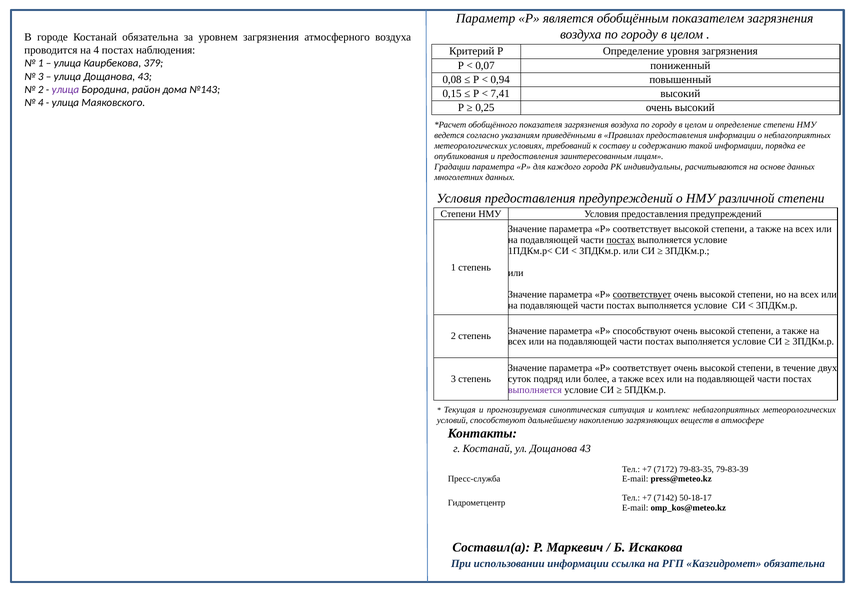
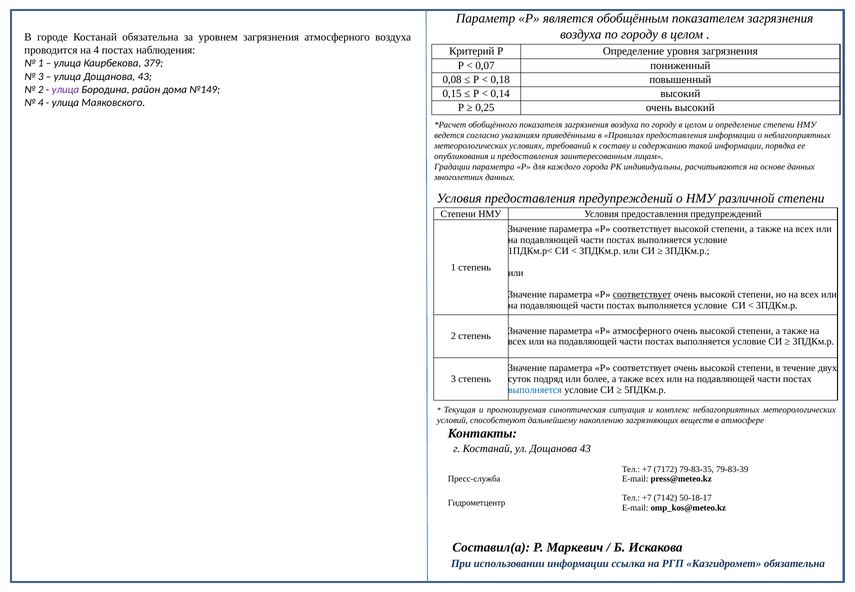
0,94: 0,94 -> 0,18
№143: №143 -> №149
7,41: 7,41 -> 0,14
постах at (621, 240) underline: present -> none
Р способствуют: способствуют -> атмосферного
выполняется at (535, 390) colour: purple -> blue
